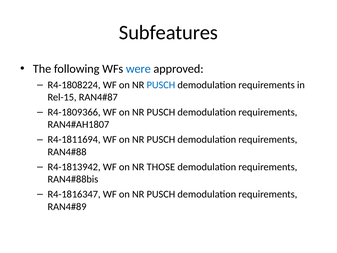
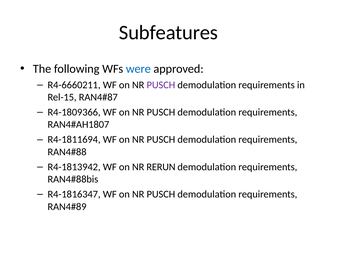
R4-1808224: R4-1808224 -> R4-6660211
PUSCH at (161, 85) colour: blue -> purple
THOSE: THOSE -> RERUN
